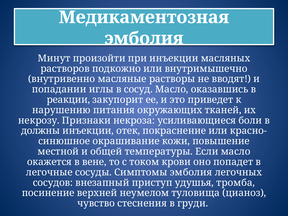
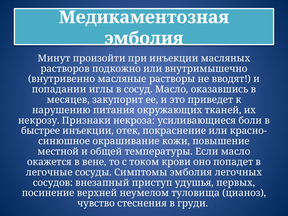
реакции: реакции -> месяцев
должны: должны -> быстрее
тромба: тромба -> первых
